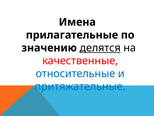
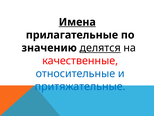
Имена underline: none -> present
